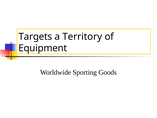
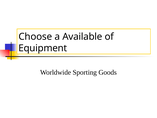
Targets: Targets -> Choose
Territory: Territory -> Available
